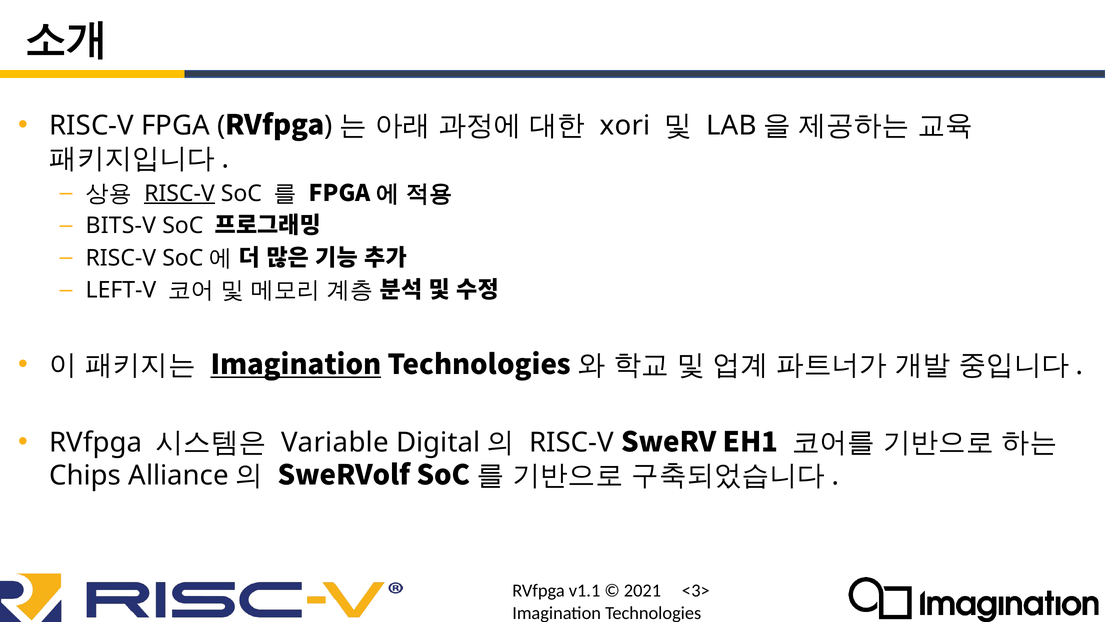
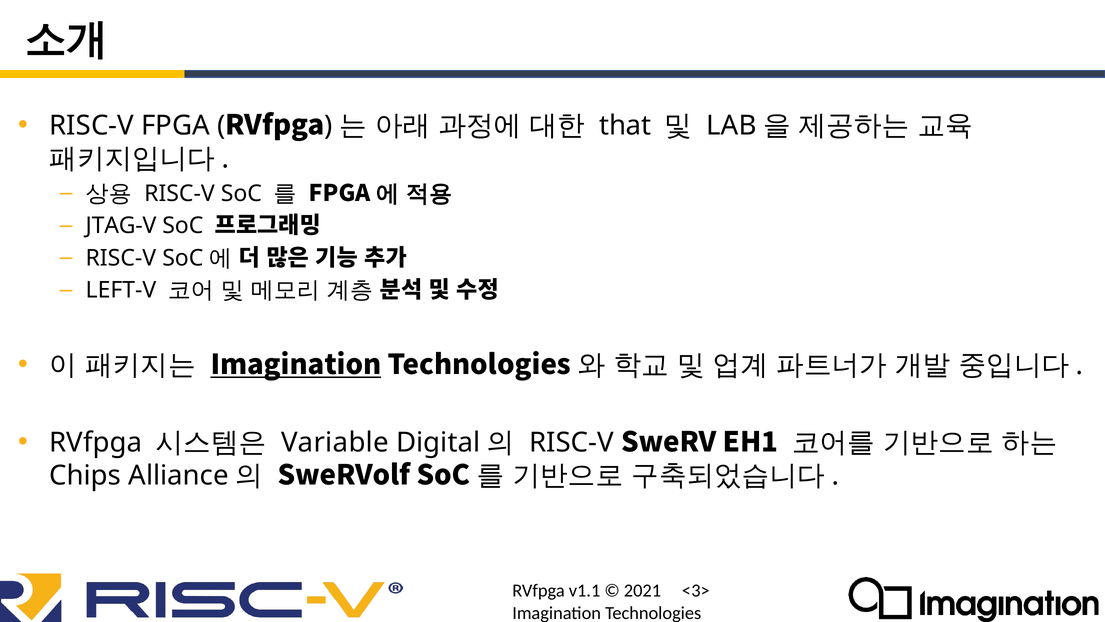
xori: xori -> that
RISC-V at (179, 193) underline: present -> none
BITS-V: BITS-V -> JTAG-V
